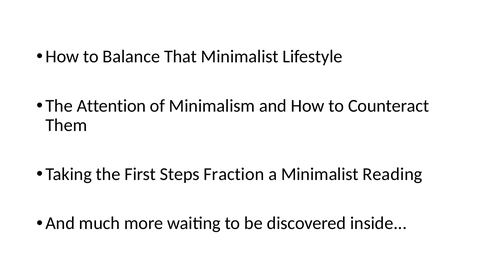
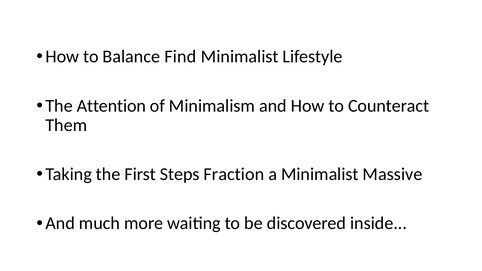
That: That -> Find
Reading: Reading -> Massive
